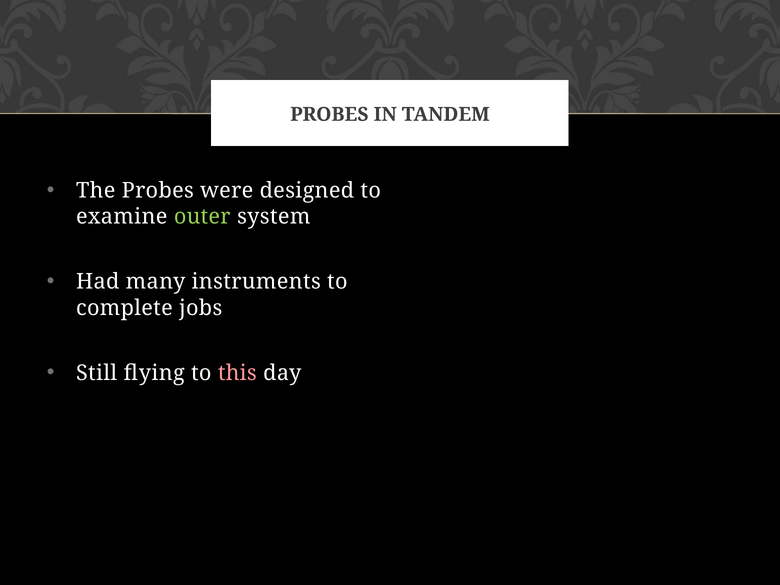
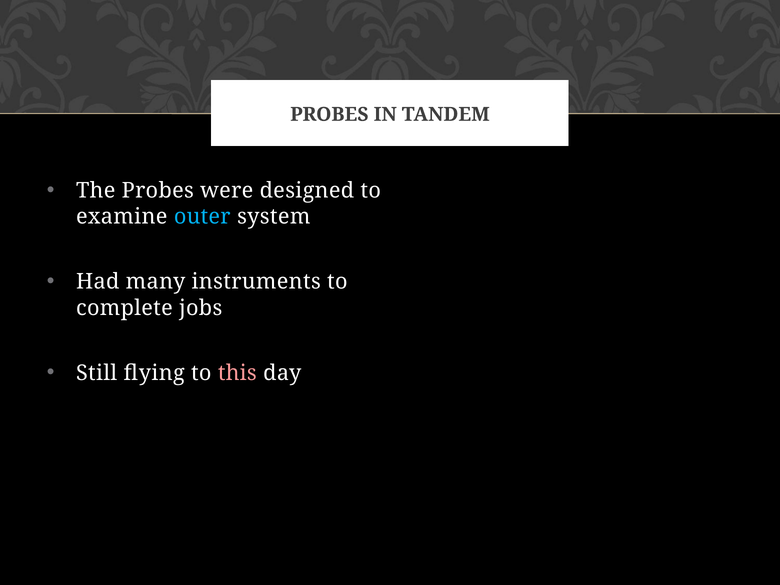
outer colour: light green -> light blue
